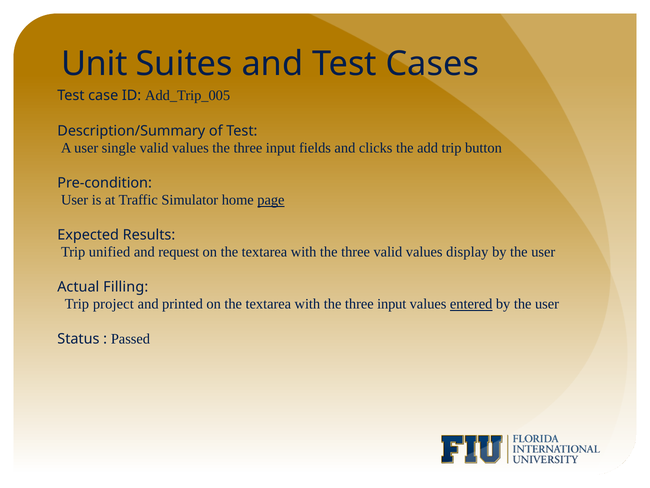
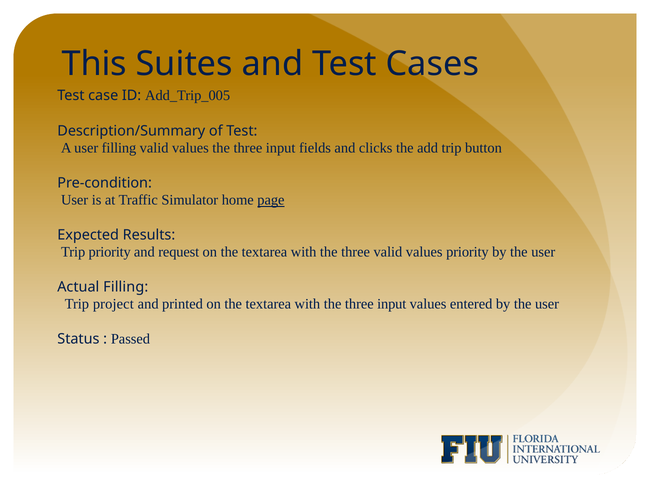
Unit: Unit -> This
user single: single -> filling
Trip unified: unified -> priority
values display: display -> priority
entered underline: present -> none
